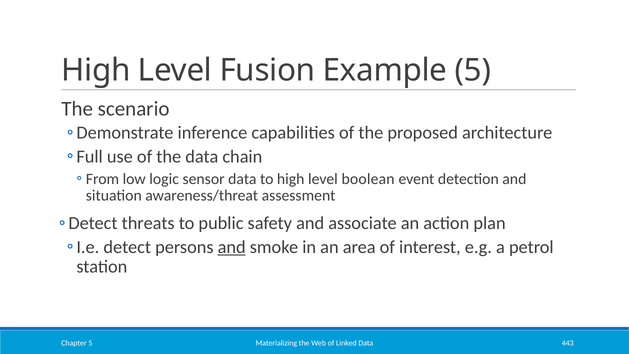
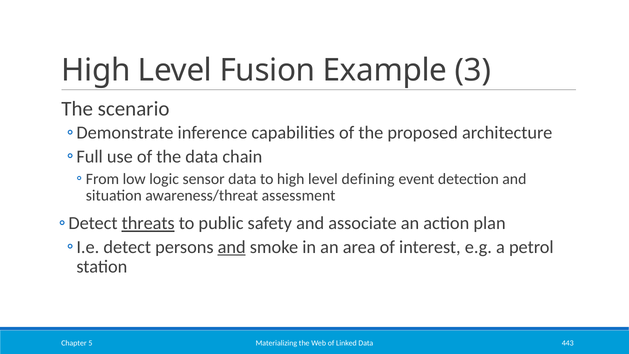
Example 5: 5 -> 3
boolean: boolean -> defining
threats underline: none -> present
